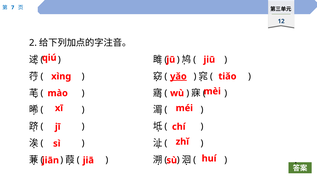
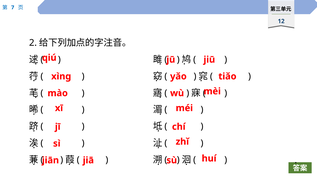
yǎo underline: present -> none
